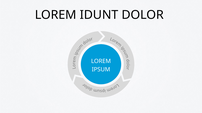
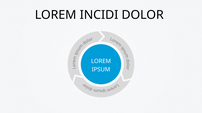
IDUNT: IDUNT -> INCIDI
